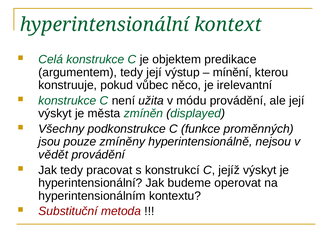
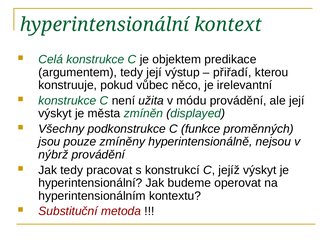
mínění: mínění -> přiřadí
vědět: vědět -> nýbrž
